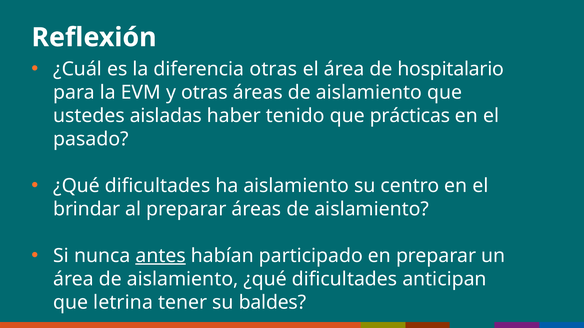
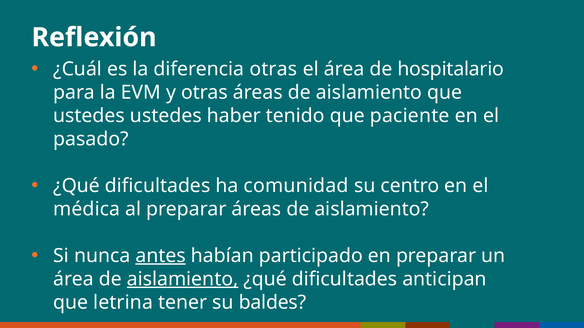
ustedes aisladas: aisladas -> ustedes
prácticas: prácticas -> paciente
ha aislamiento: aislamiento -> comunidad
brindar: brindar -> médica
aislamiento at (183, 279) underline: none -> present
